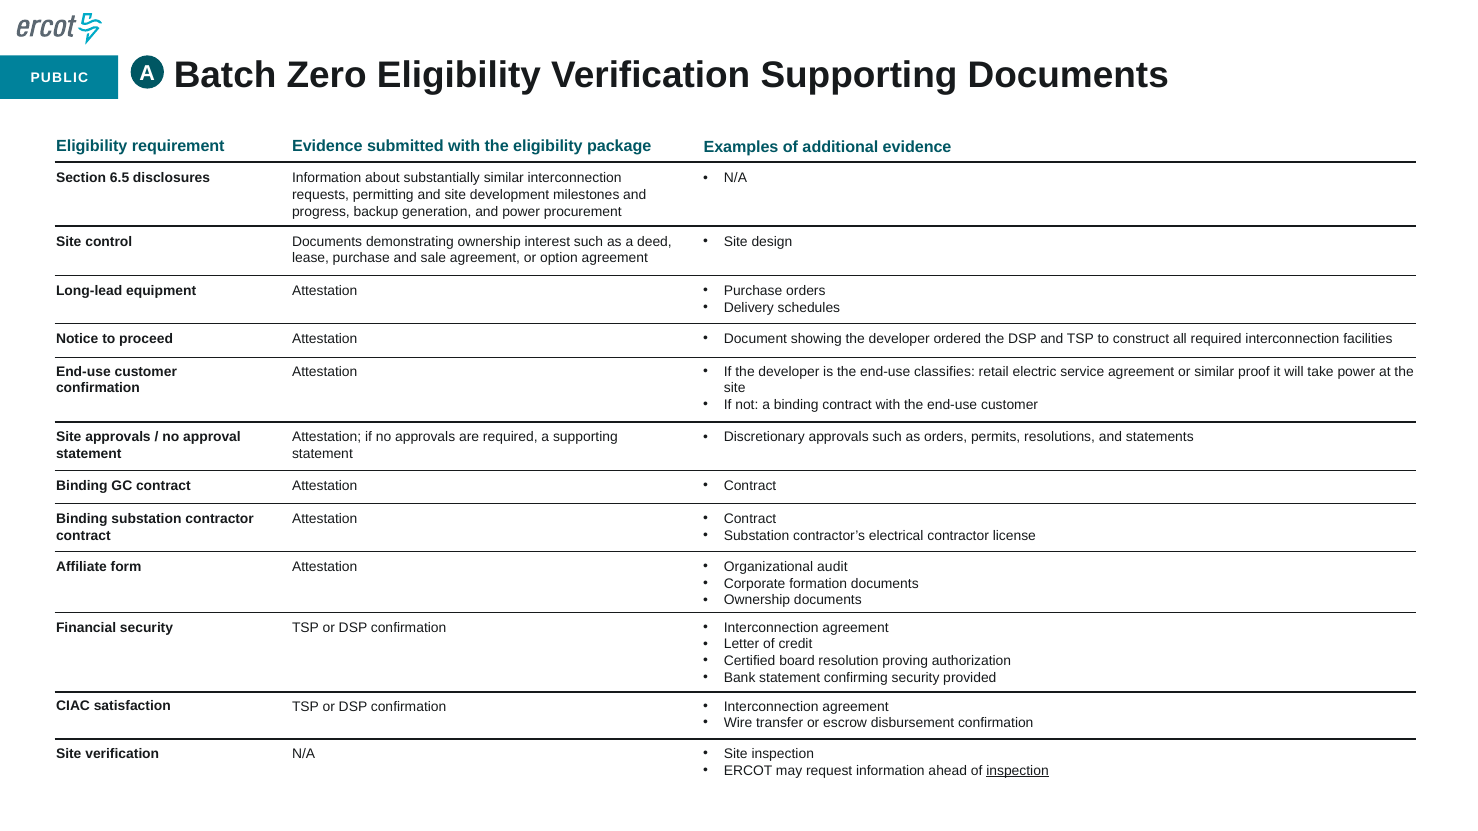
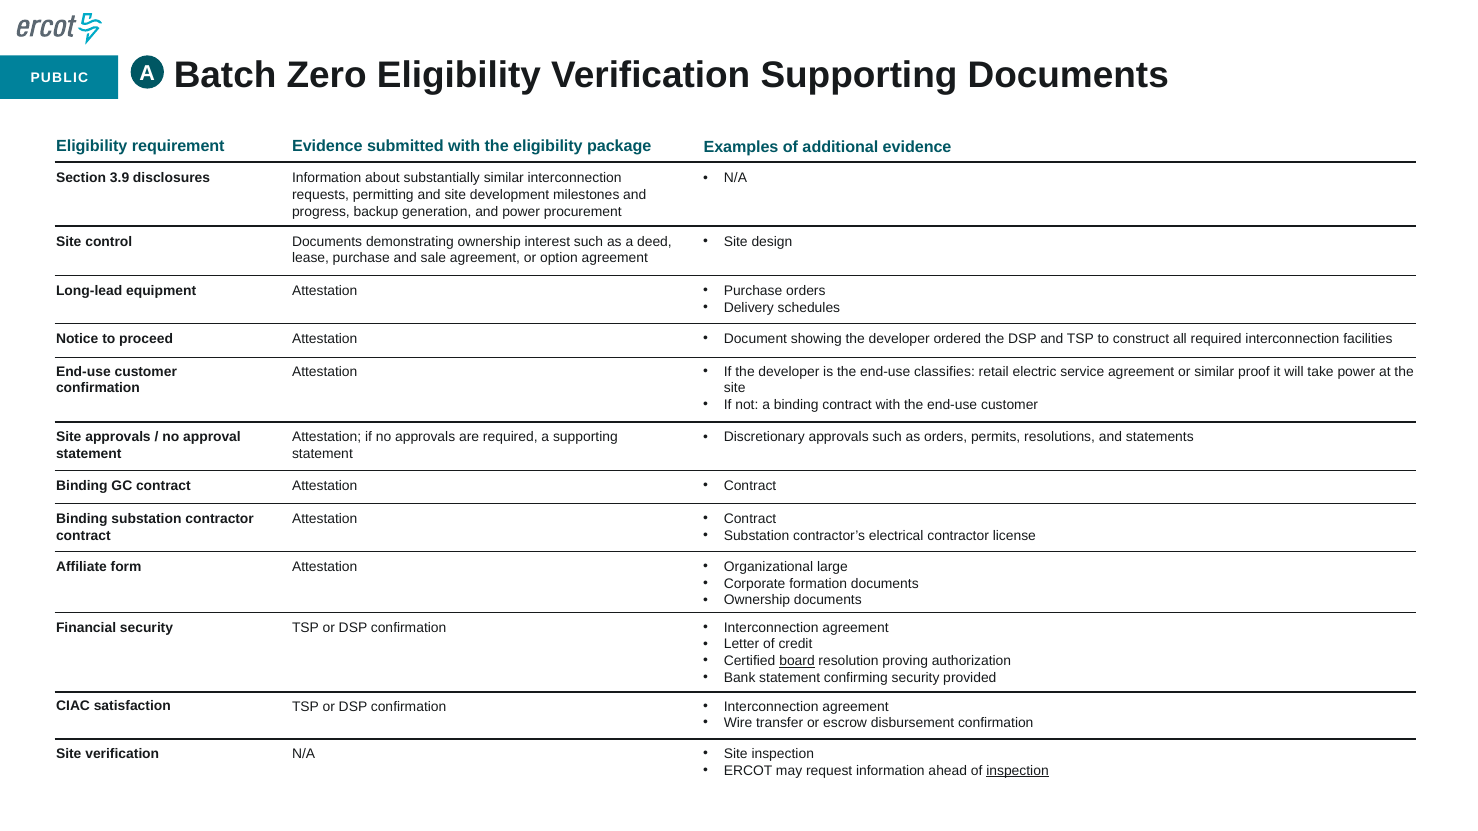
6.5: 6.5 -> 3.9
audit: audit -> large
board underline: none -> present
